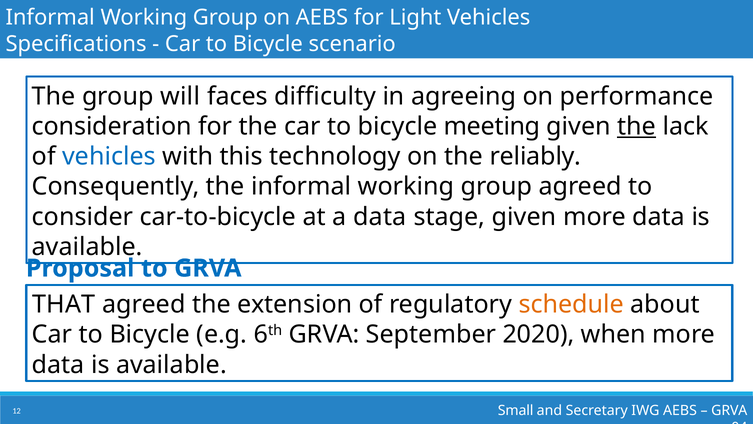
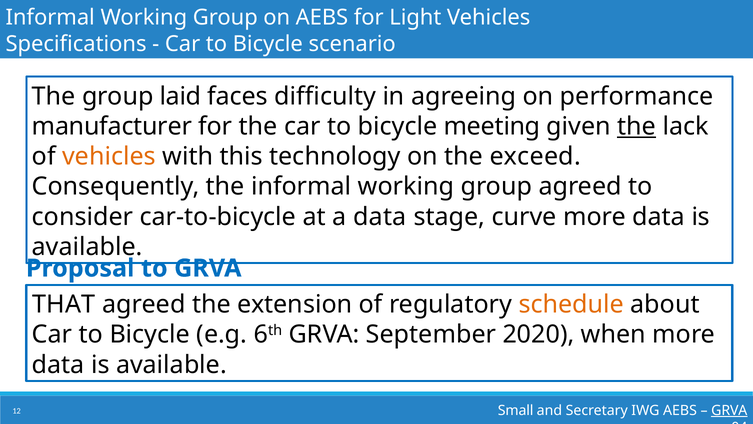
will: will -> laid
consideration: consideration -> manufacturer
vehicles at (109, 156) colour: blue -> orange
reliably: reliably -> exceed
stage given: given -> curve
GRVA at (729, 410) underline: none -> present
